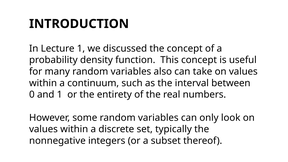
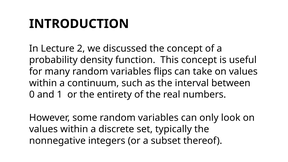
Lecture 1: 1 -> 2
also: also -> flips
